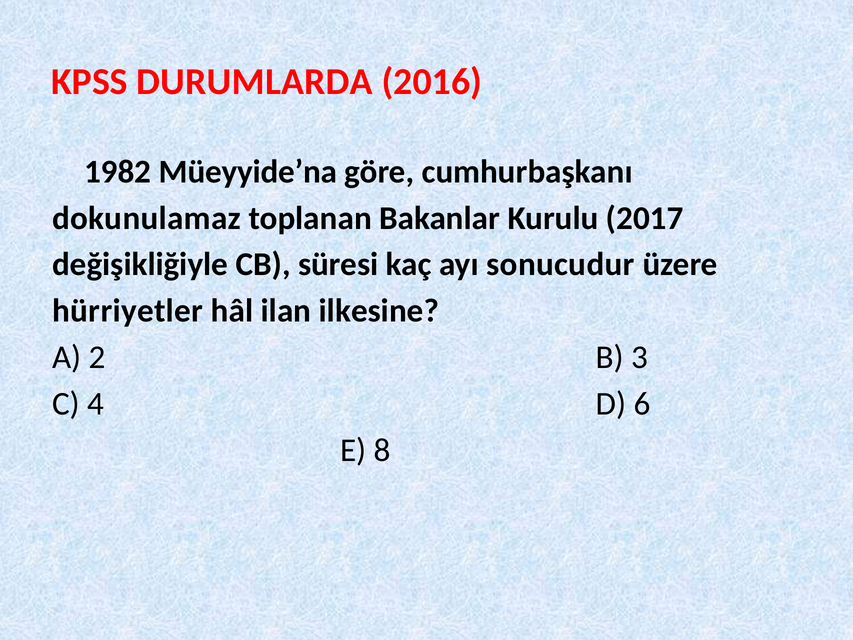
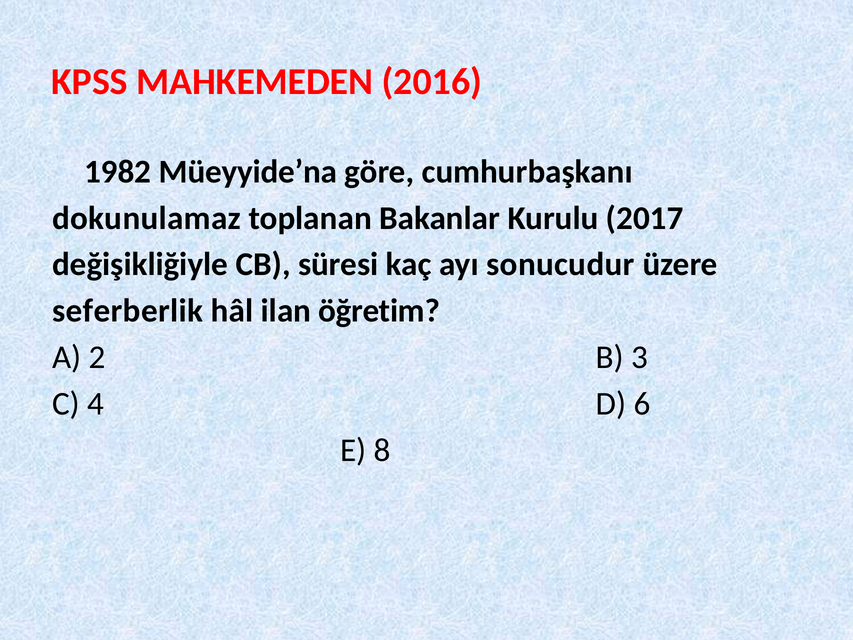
DURUMLARDA: DURUMLARDA -> MAHKEMEDEN
hürriyetler: hürriyetler -> seferberlik
ilkesine: ilkesine -> öğretim
